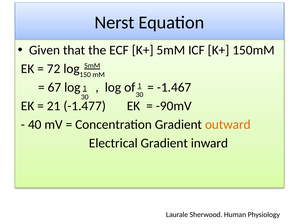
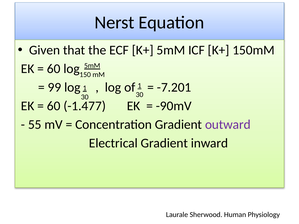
72 at (54, 69): 72 -> 60
67: 67 -> 99
-1.467: -1.467 -> -7.201
21 at (54, 106): 21 -> 60
40: 40 -> 55
outward colour: orange -> purple
